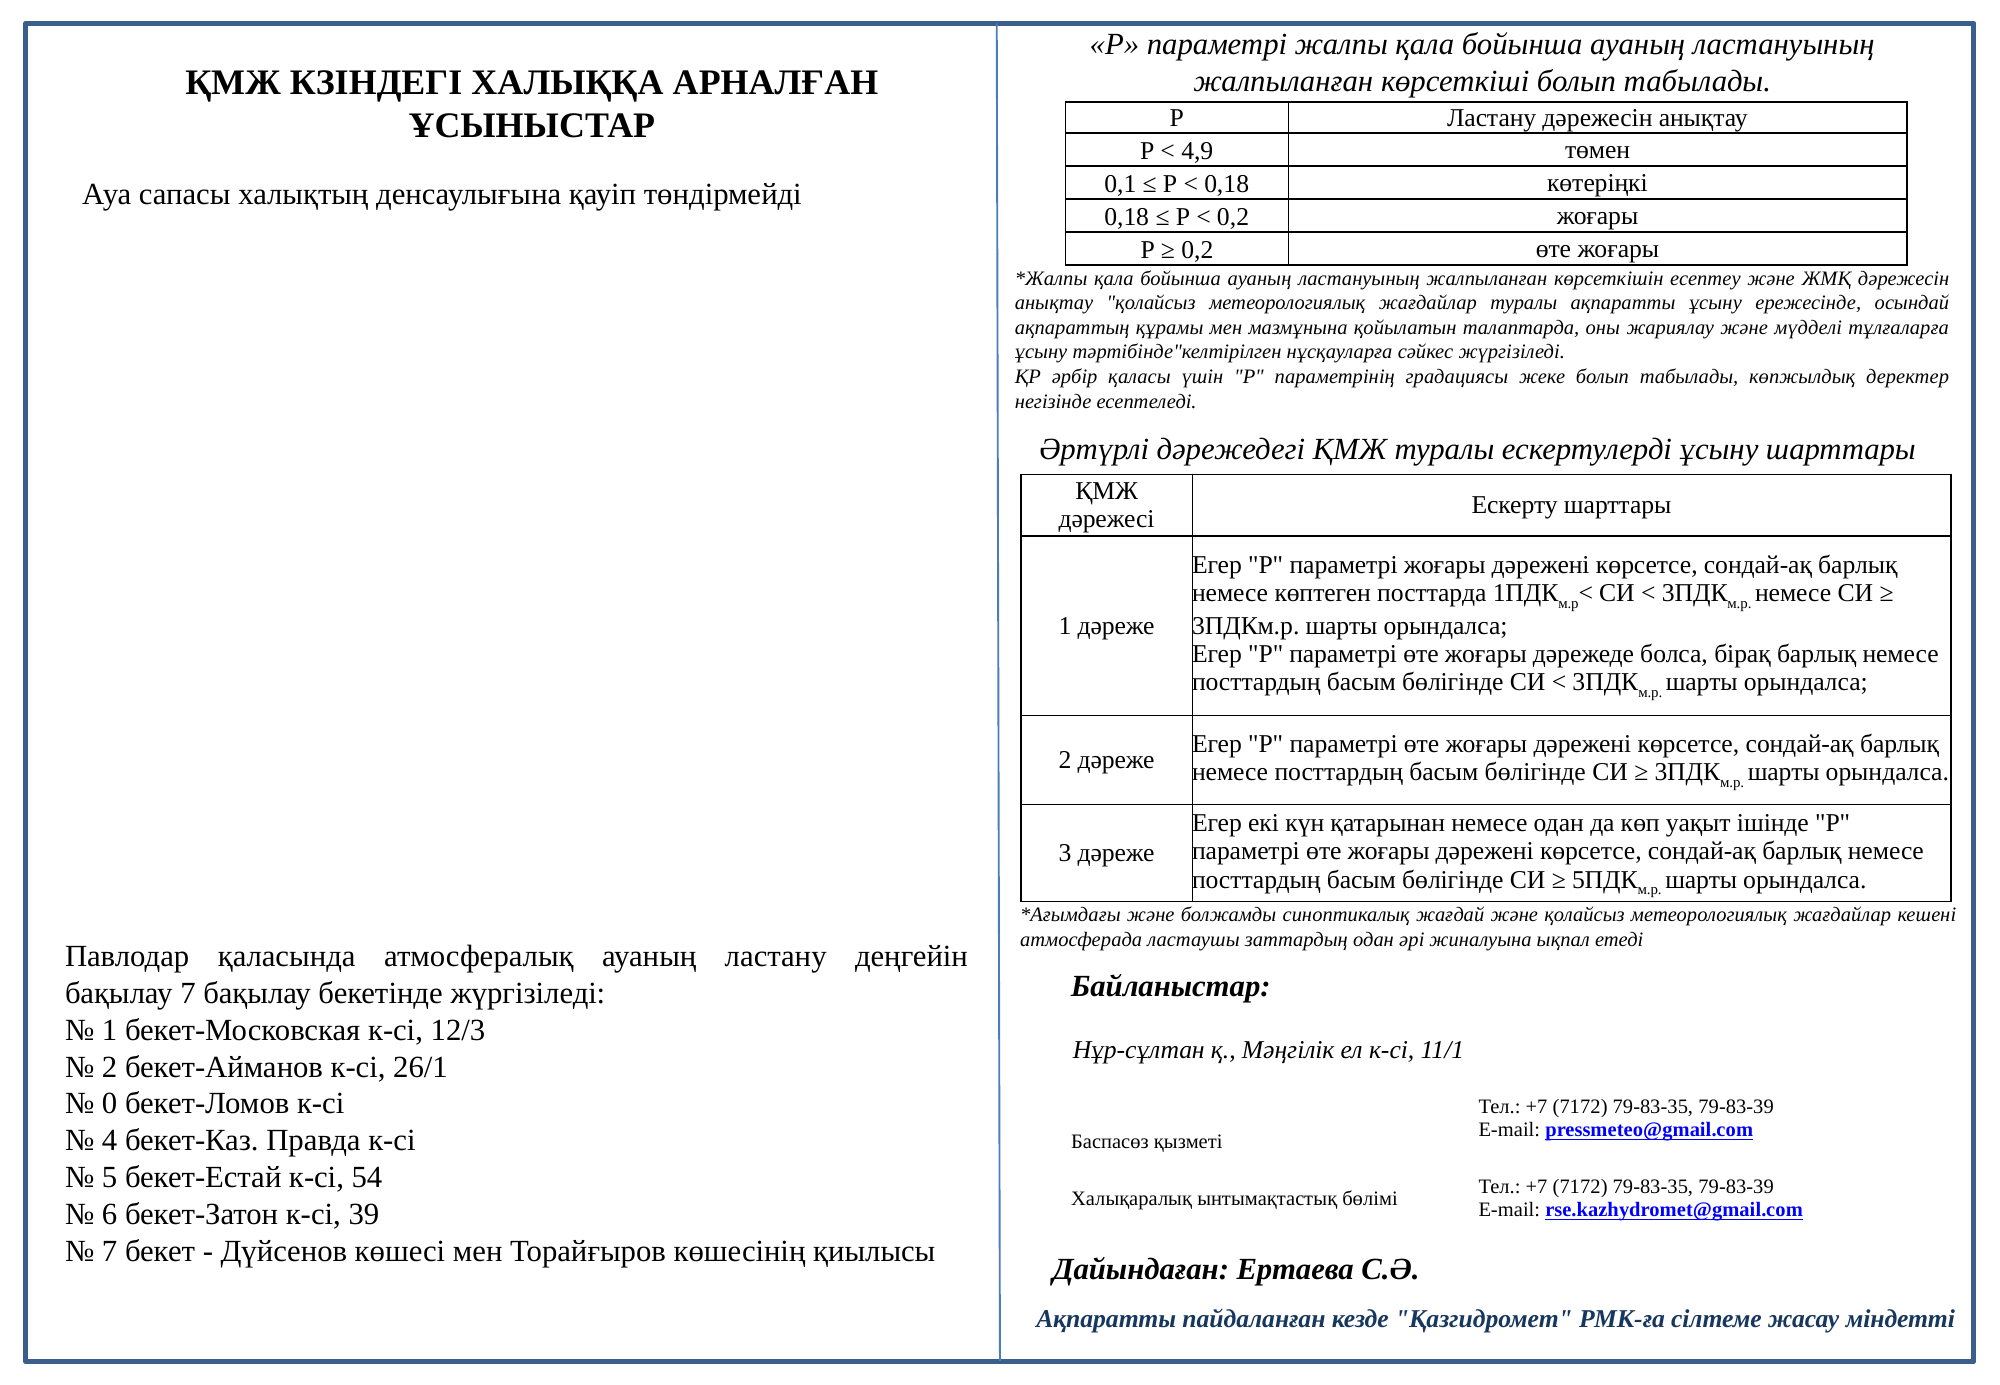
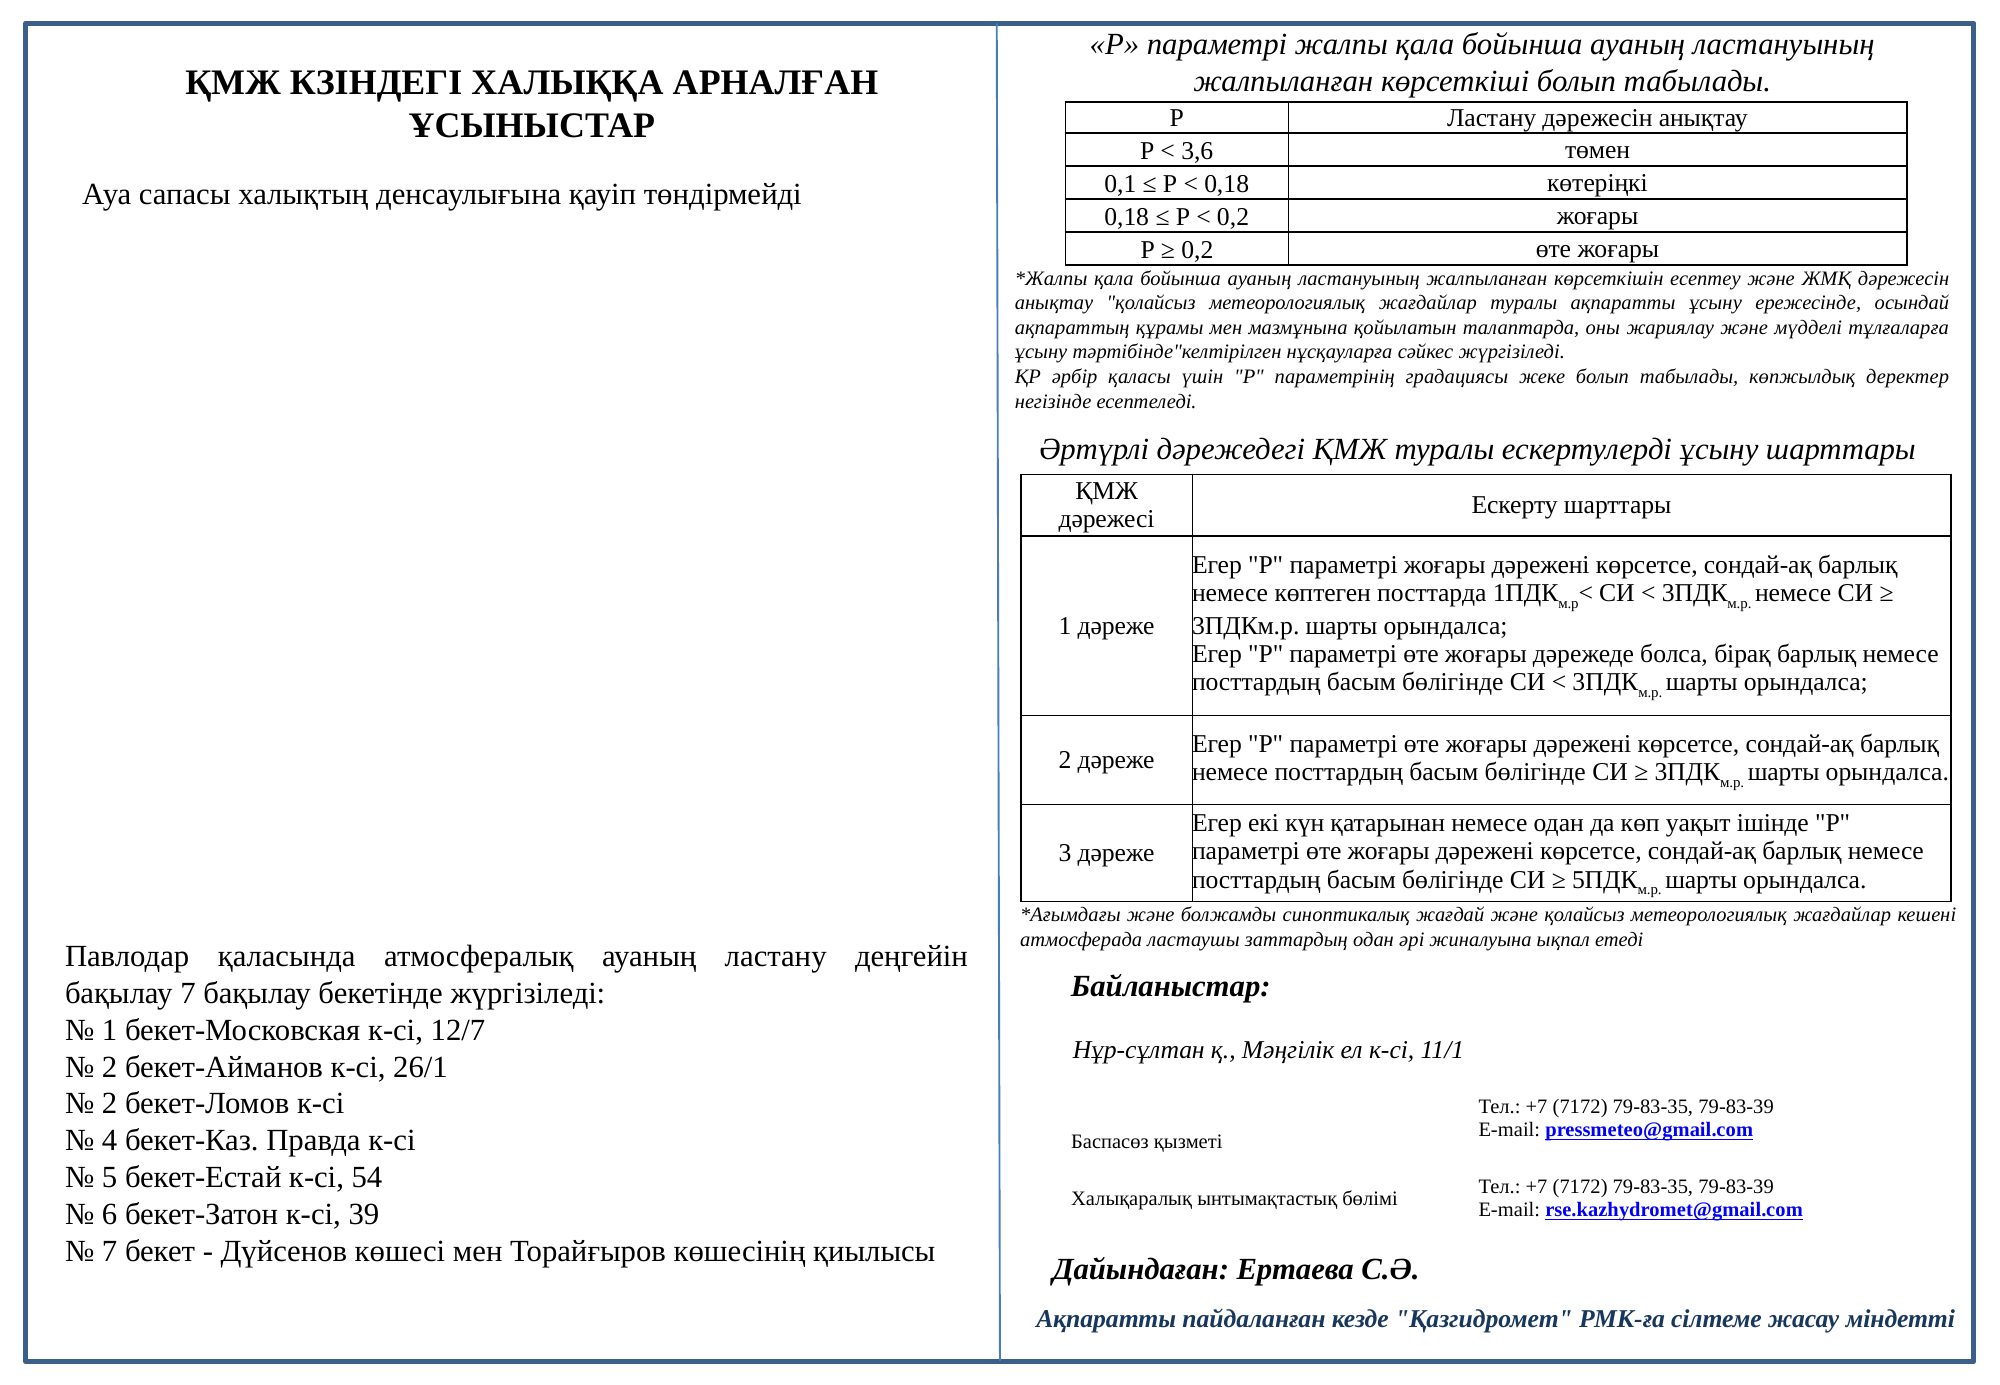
4,9: 4,9 -> 3,6
12/3: 12/3 -> 12/7
0 at (110, 1103): 0 -> 2
